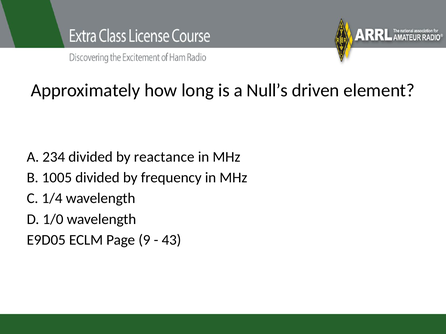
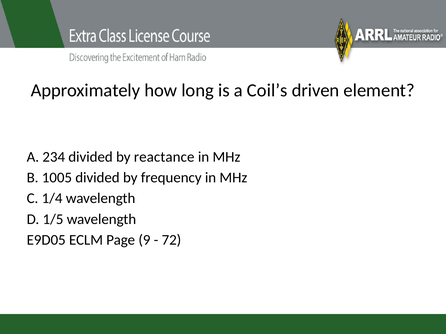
Null’s: Null’s -> Coil’s
1/0: 1/0 -> 1/5
43: 43 -> 72
